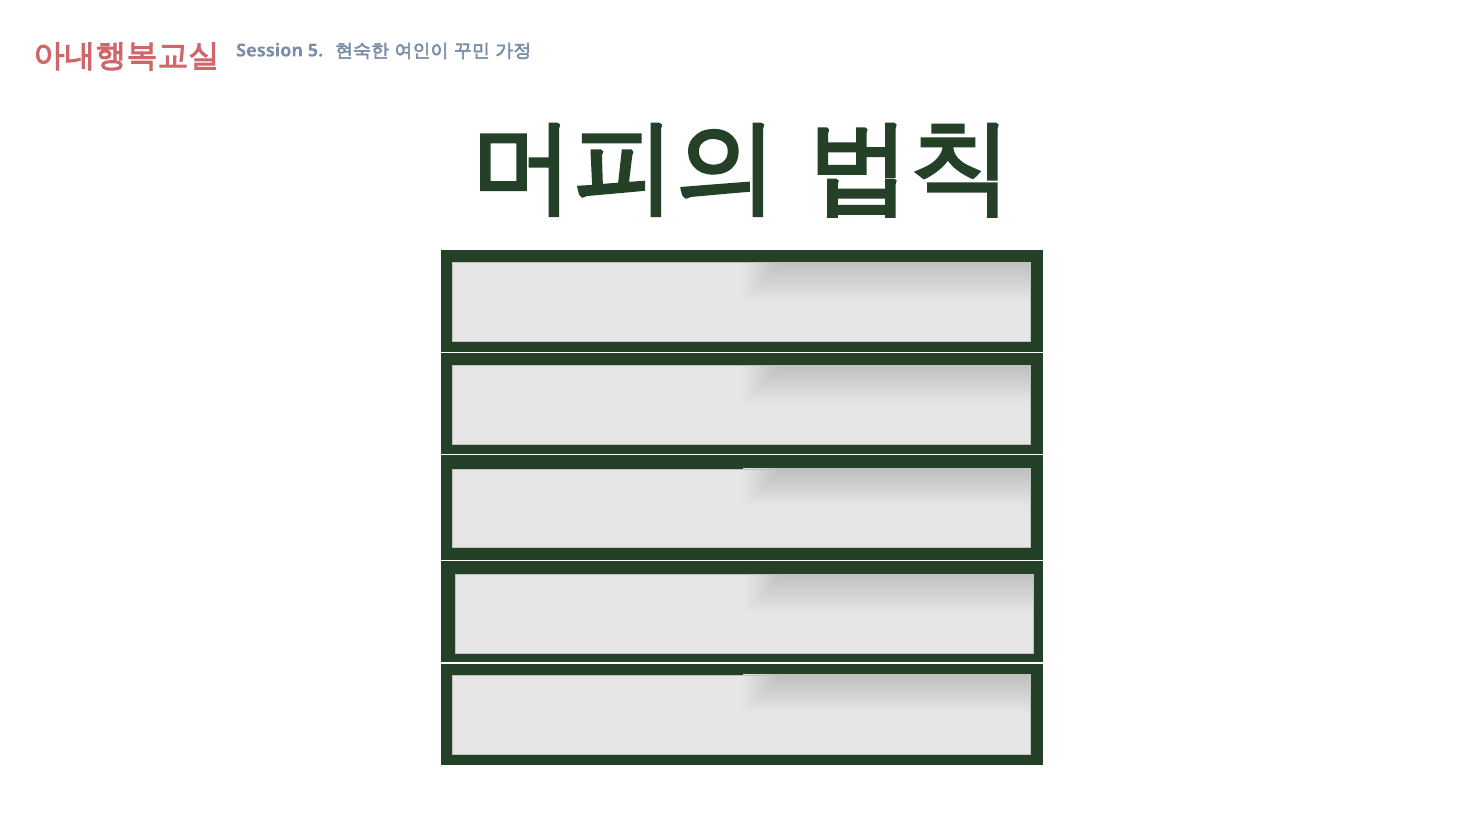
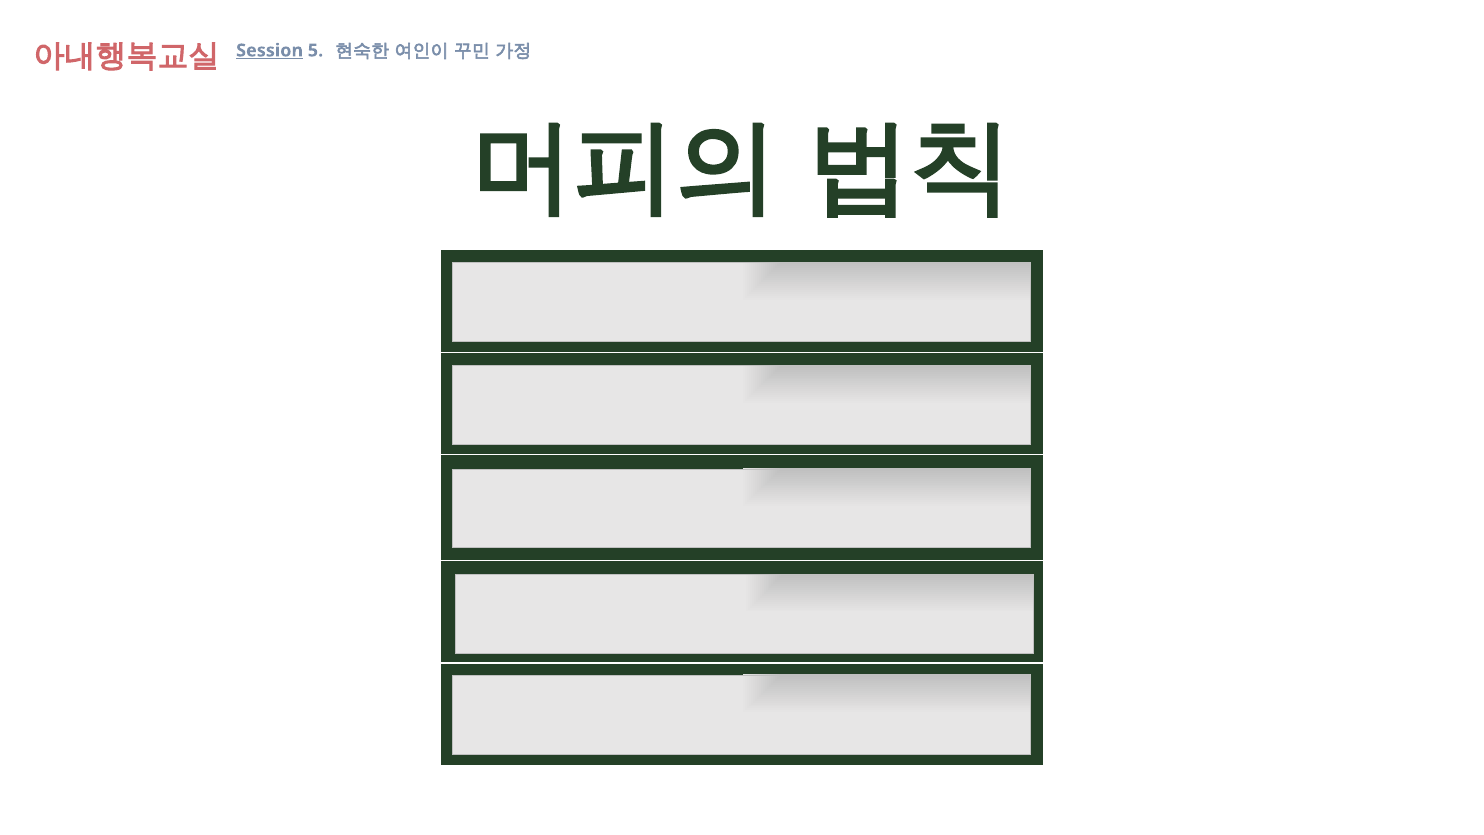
Session underline: none -> present
